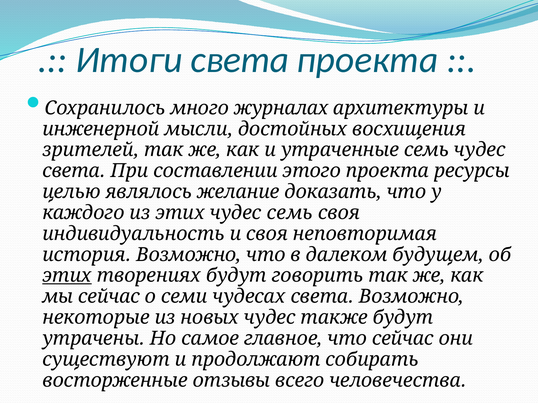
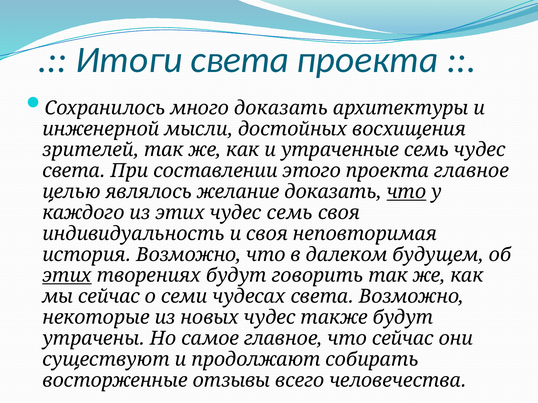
много журналах: журналах -> доказать
проекта ресурсы: ресурсы -> главное
что at (406, 192) underline: none -> present
